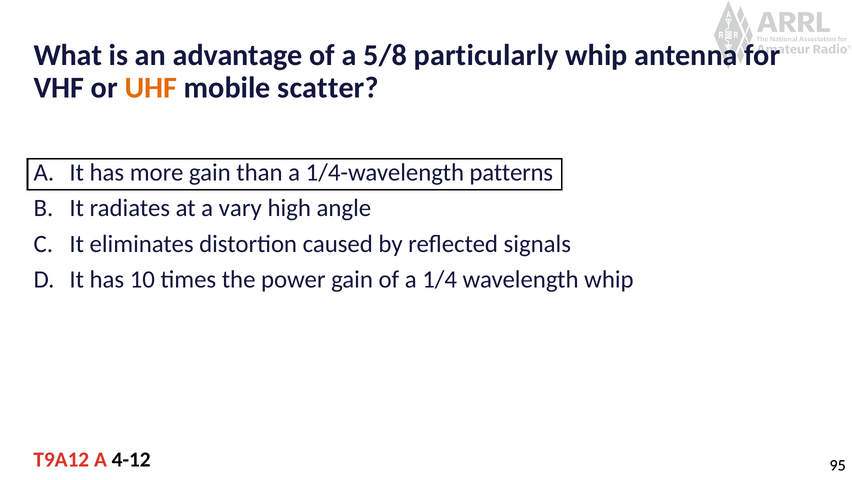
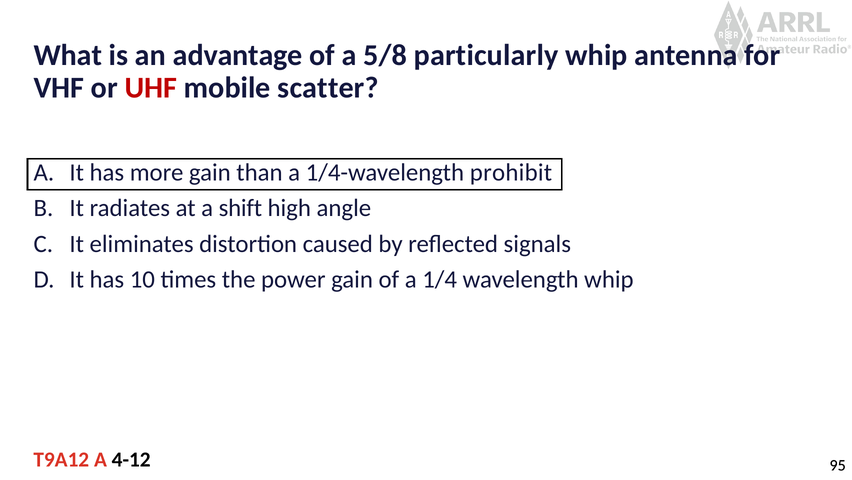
UHF colour: orange -> red
patterns: patterns -> prohibit
vary: vary -> shift
